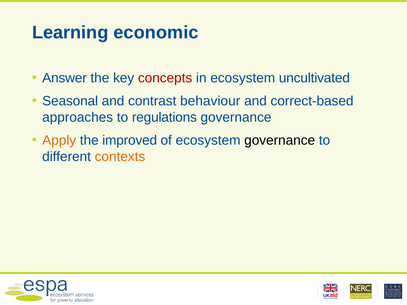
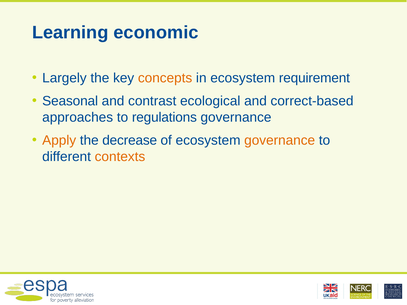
Answer: Answer -> Largely
concepts colour: red -> orange
uncultivated: uncultivated -> requirement
behaviour: behaviour -> ecological
improved: improved -> decrease
governance at (280, 140) colour: black -> orange
